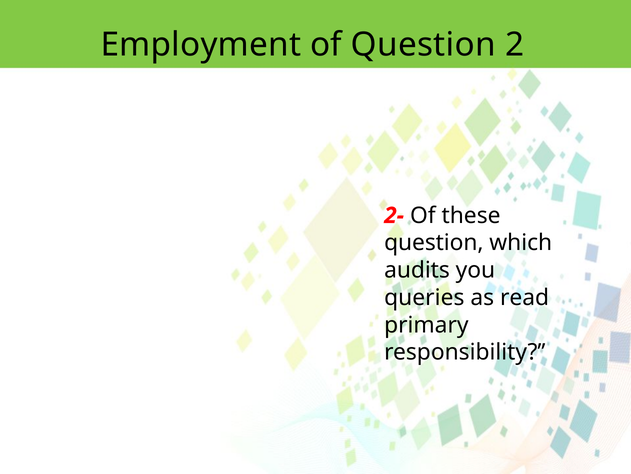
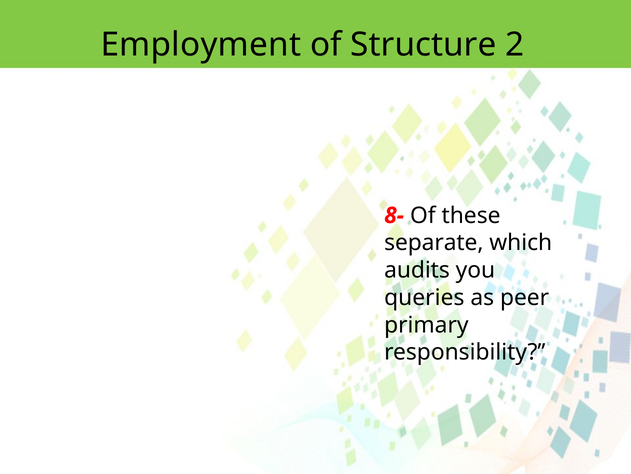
of Question: Question -> Structure
2-: 2- -> 8-
question at (434, 243): question -> separate
read: read -> peer
